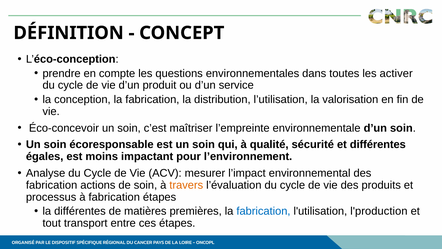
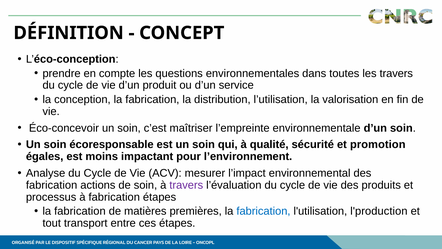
les activer: activer -> travers
et différentes: différentes -> promotion
travers at (186, 185) colour: orange -> purple
différentes at (80, 211): différentes -> fabrication
